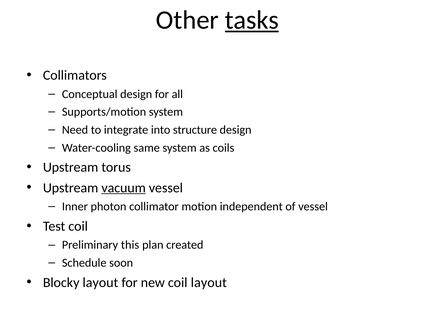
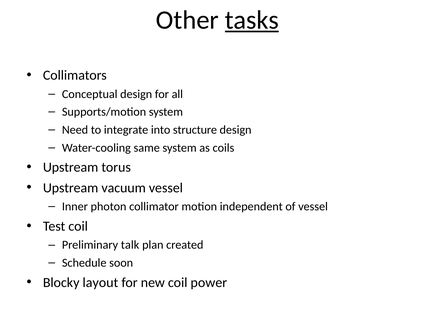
vacuum underline: present -> none
this: this -> talk
coil layout: layout -> power
